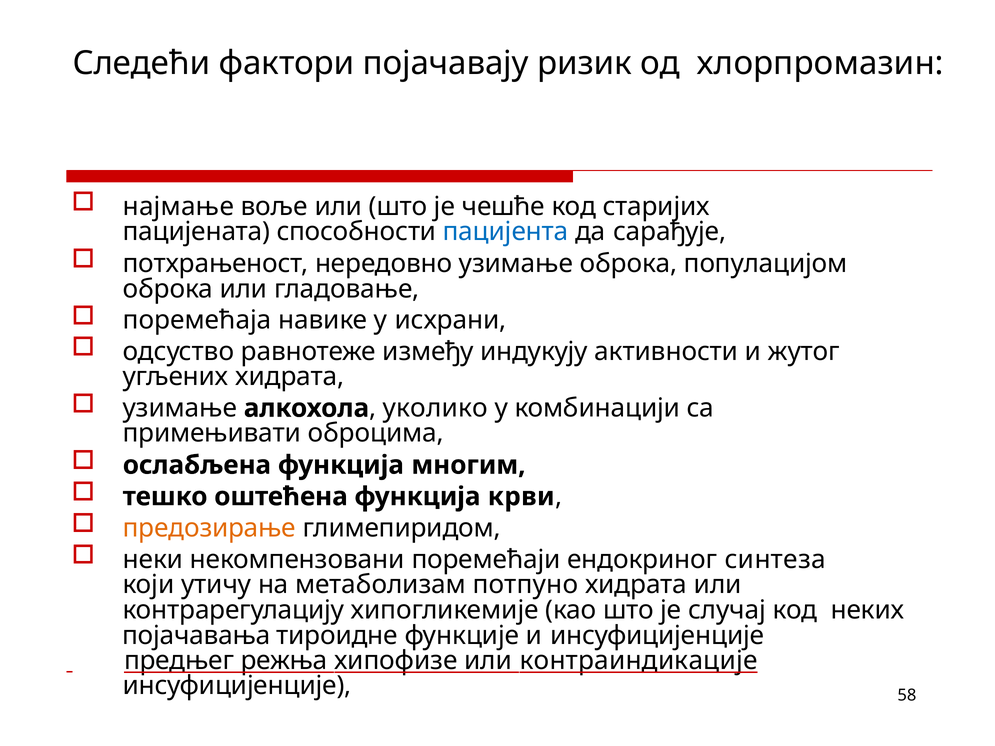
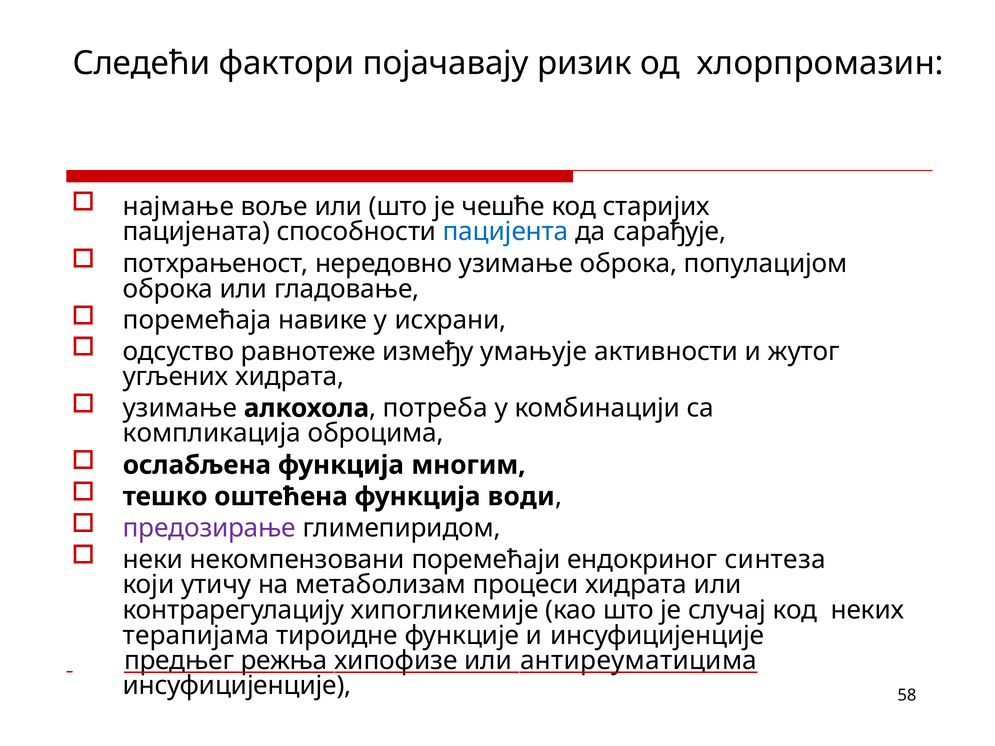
индукују: индукују -> умањује
уколико: уколико -> потреба
примењивати: примењивати -> компликација
крви: крви -> води
предозирање colour: orange -> purple
потпуно: потпуно -> процеси
појачaвaњa: појачaвaњa -> терапијама
контраиндикације: контраиндикације -> антиреуматицима
